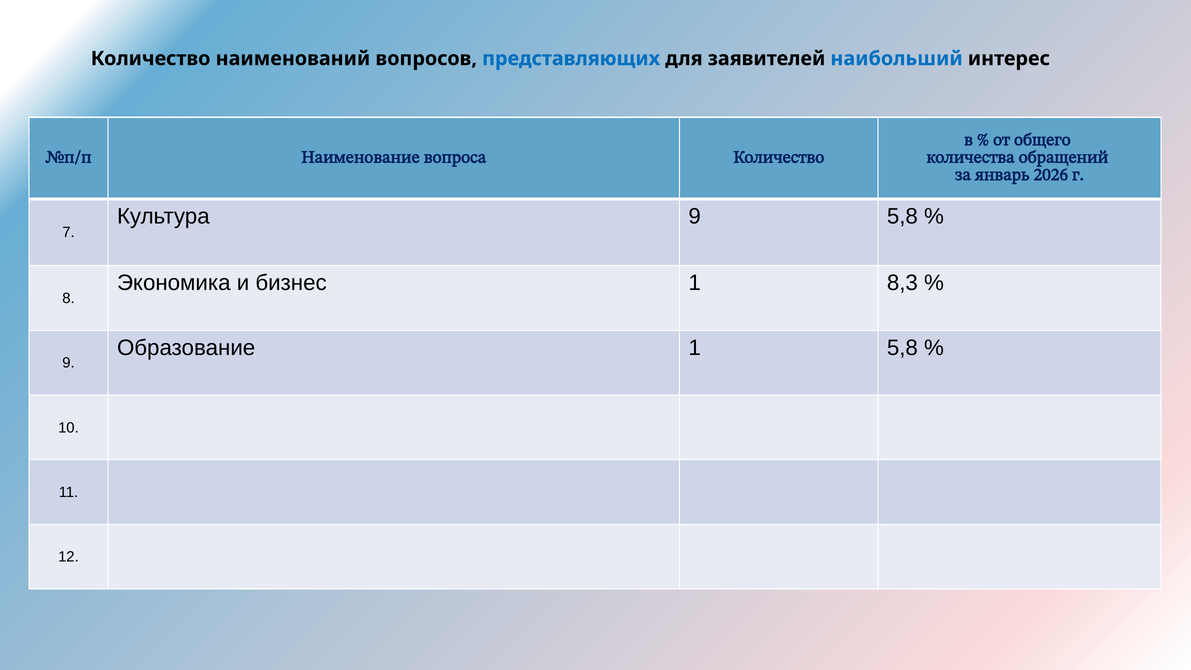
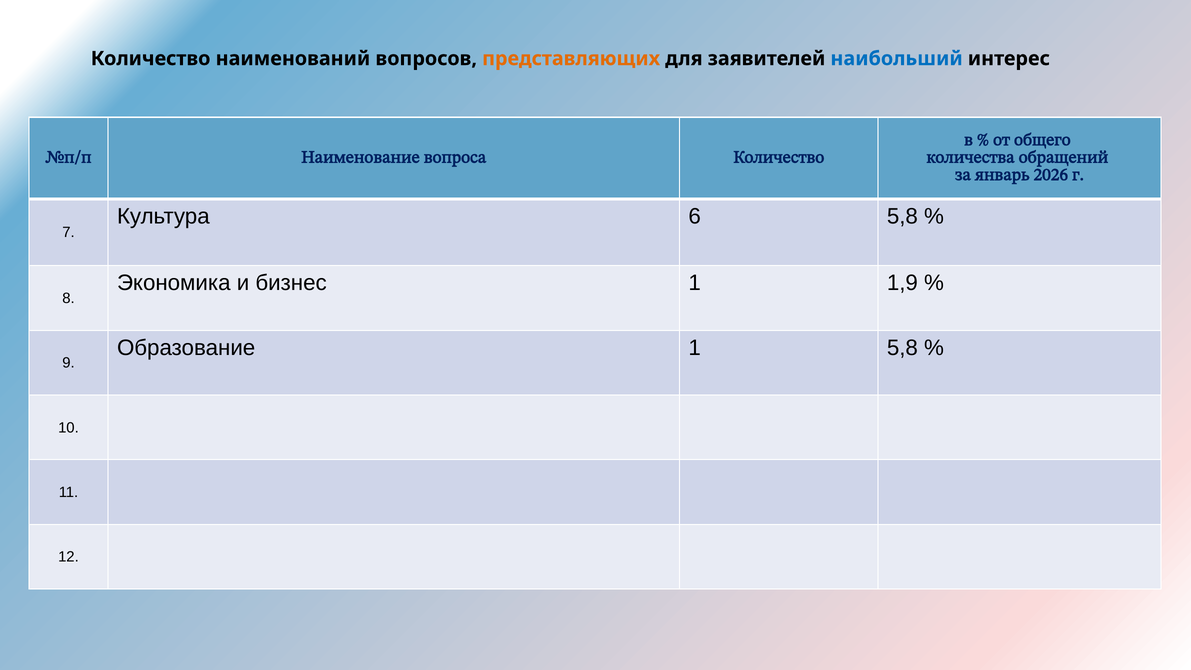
представляющих colour: blue -> orange
Культура 9: 9 -> 6
8,3: 8,3 -> 1,9
